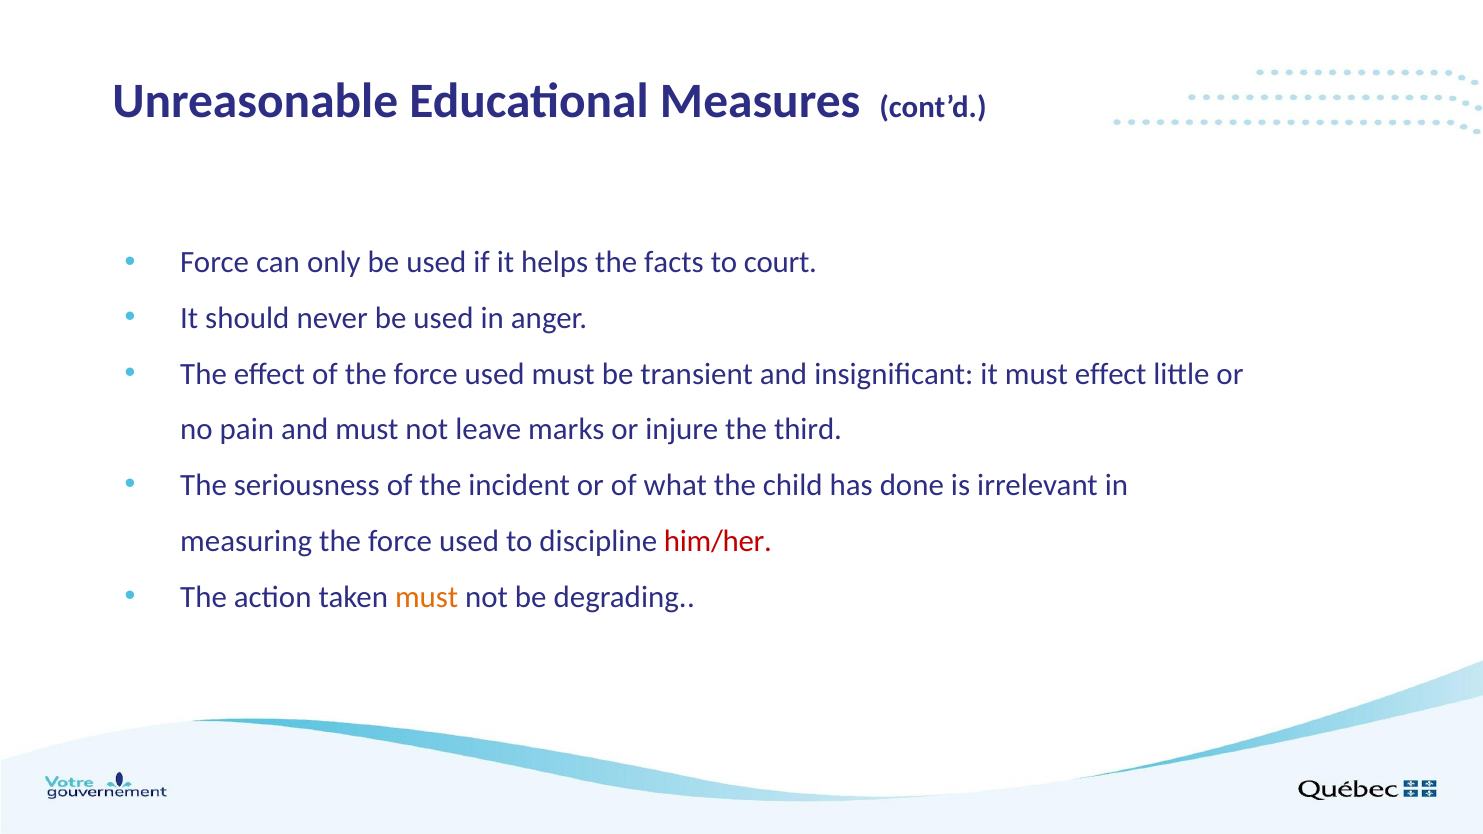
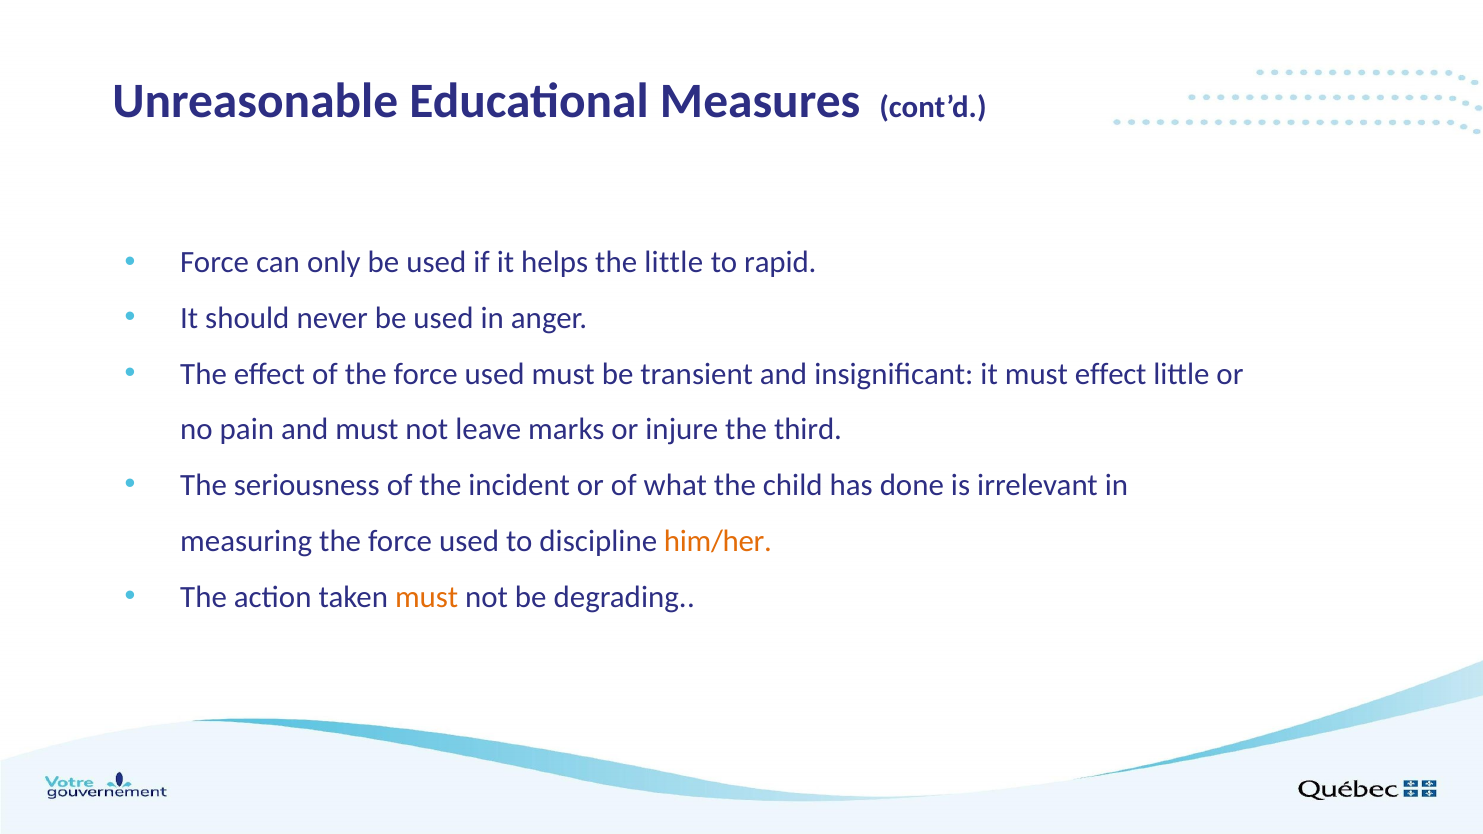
the facts: facts -> little
court: court -> rapid
him/her colour: red -> orange
